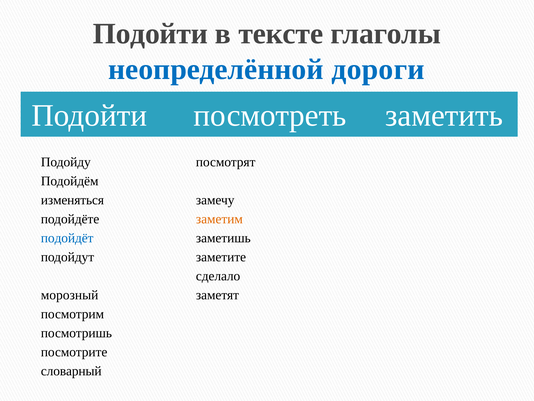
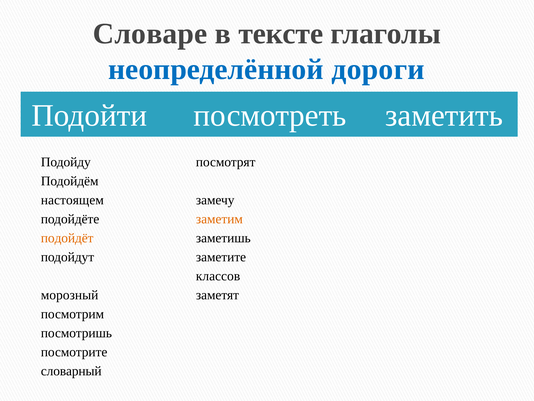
Подойти at (150, 34): Подойти -> Словаре
изменяться: изменяться -> настоящем
подойдёт colour: blue -> orange
сделало: сделало -> классов
